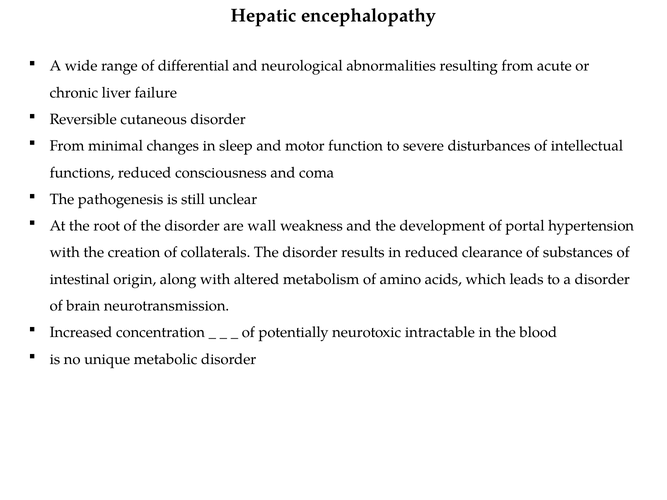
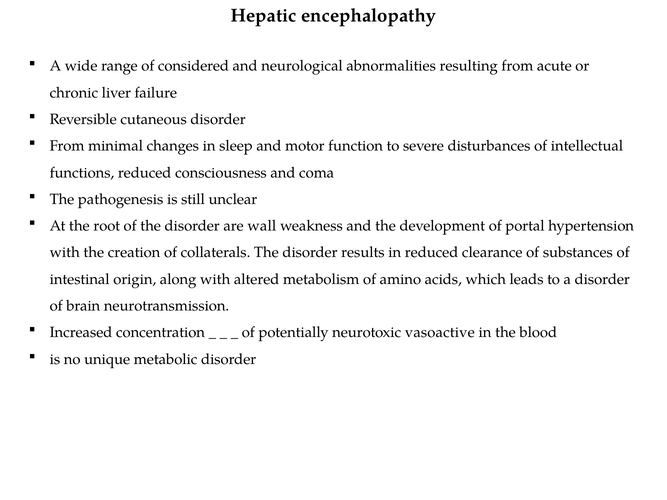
differential: differential -> considered
intractable: intractable -> vasoactive
